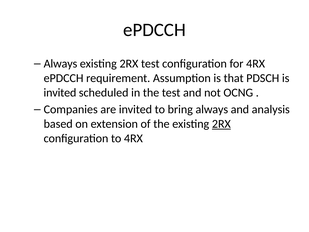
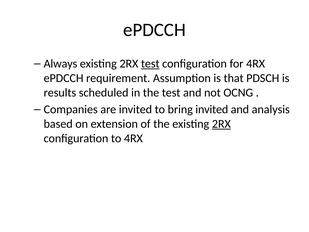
test at (150, 64) underline: none -> present
invited at (60, 93): invited -> results
bring always: always -> invited
